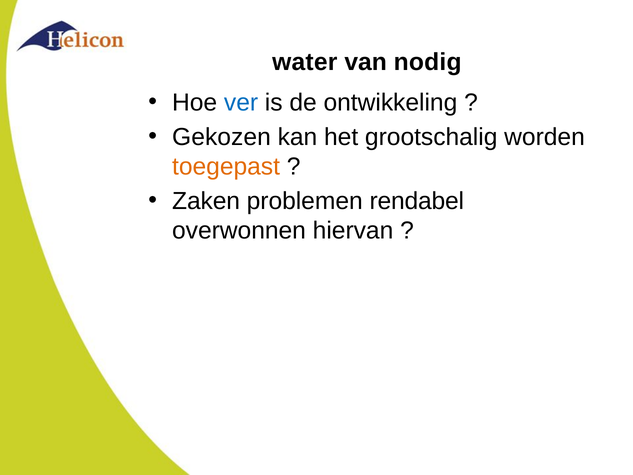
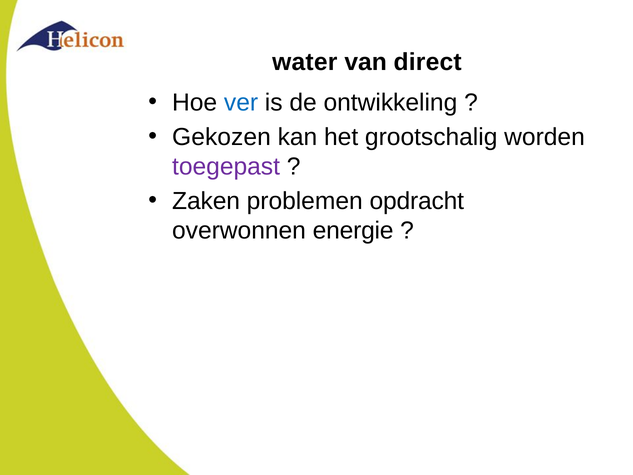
nodig: nodig -> direct
toegepast colour: orange -> purple
rendabel: rendabel -> opdracht
hiervan: hiervan -> energie
